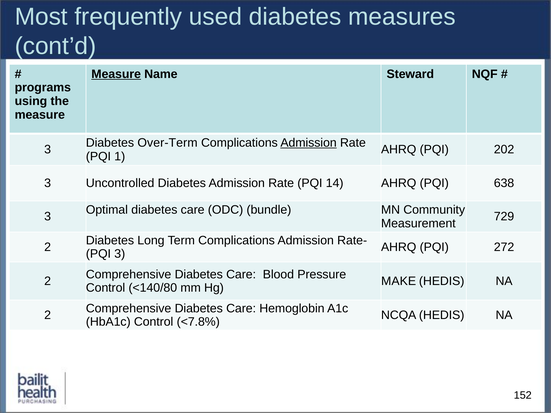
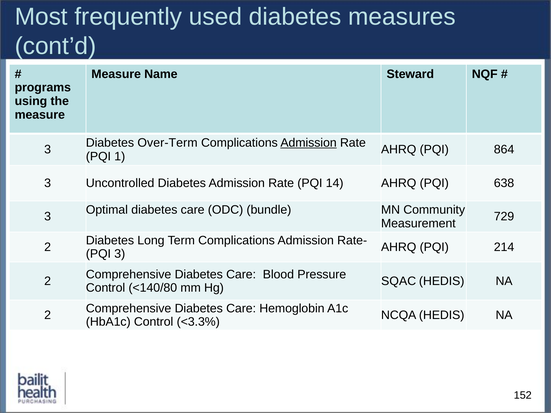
Measure at (116, 74) underline: present -> none
202: 202 -> 864
272: 272 -> 214
MAKE: MAKE -> SQAC
<7.8%: <7.8% -> <3.3%
